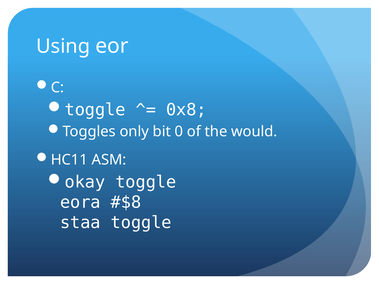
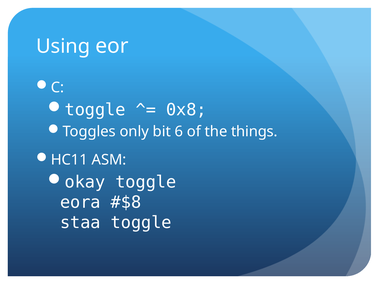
0: 0 -> 6
would: would -> things
